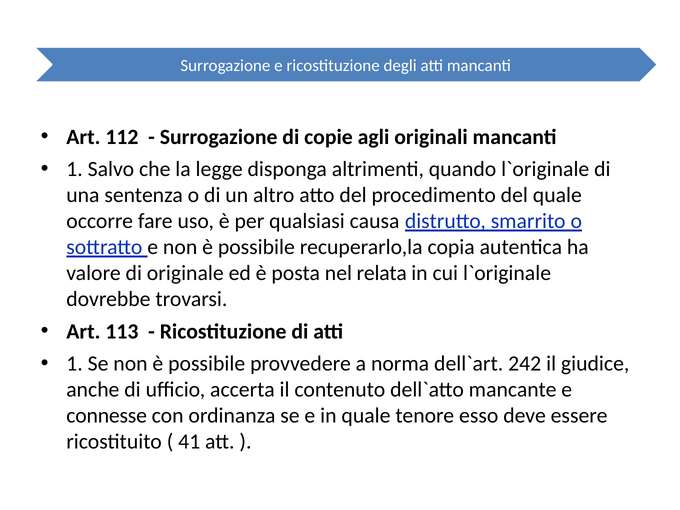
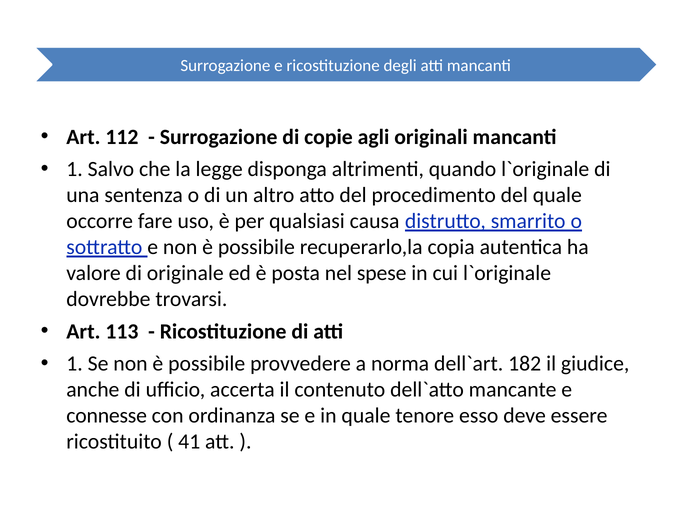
relata: relata -> spese
242: 242 -> 182
